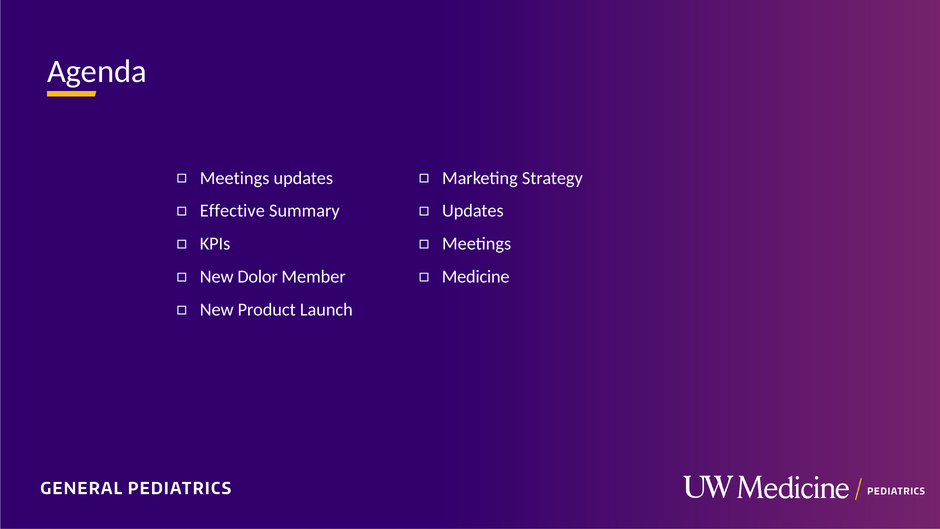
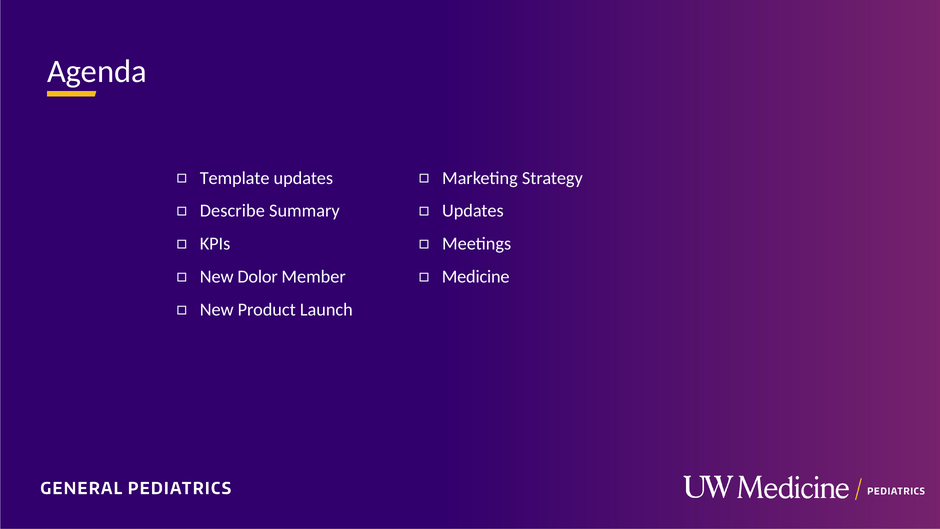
Meetings at (235, 178): Meetings -> Template
Effective: Effective -> Describe
